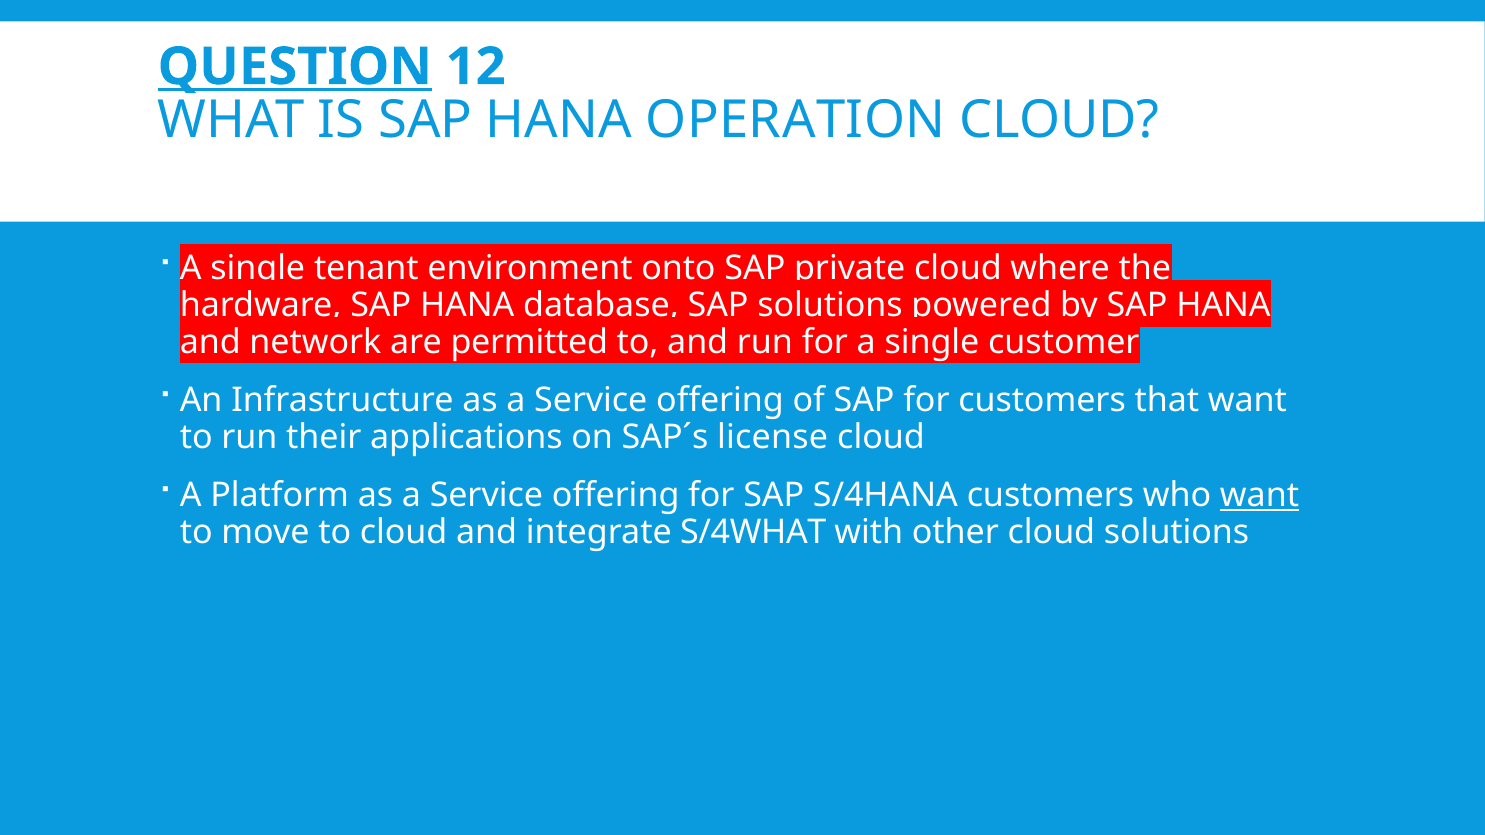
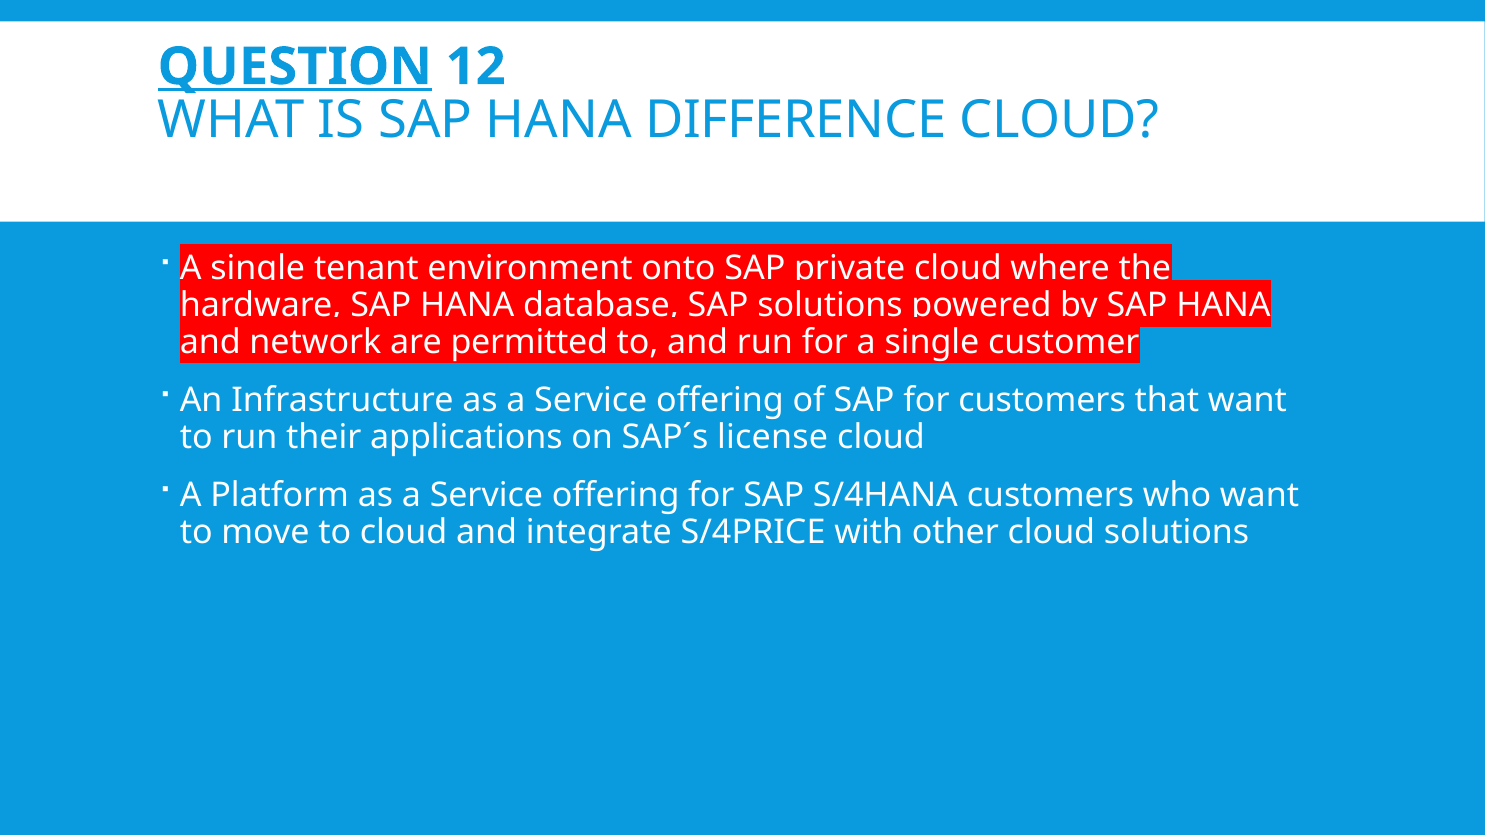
OPERATION: OPERATION -> DIFFERENCE
want at (1260, 496) underline: present -> none
S/4WHAT: S/4WHAT -> S/4PRICE
